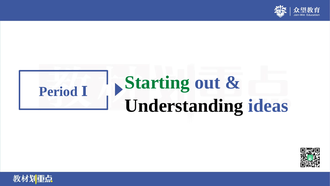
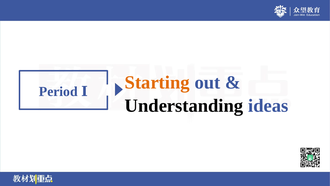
Starting colour: green -> orange
